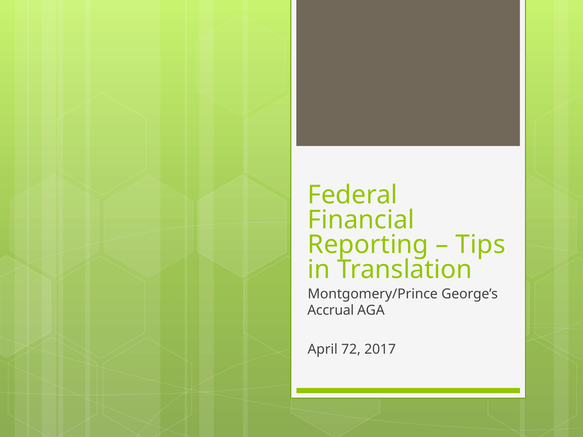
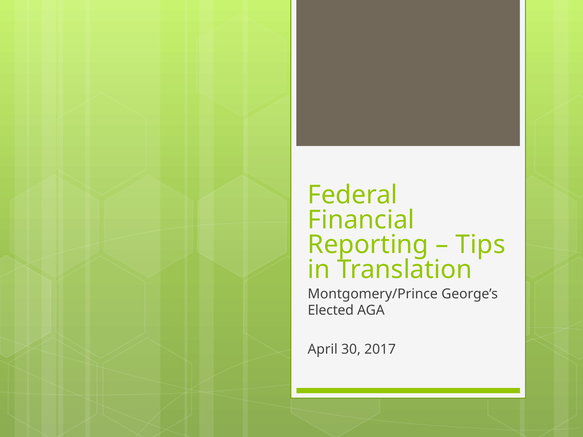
Accrual: Accrual -> Elected
72: 72 -> 30
